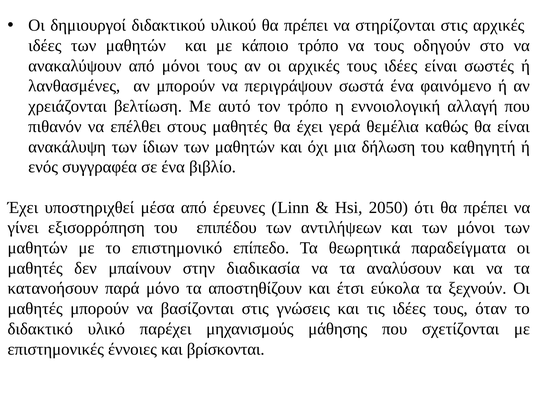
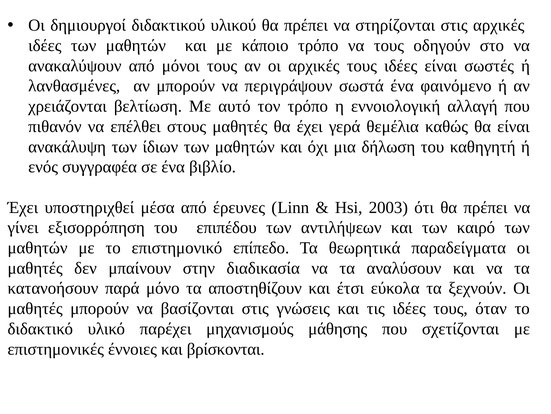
2050: 2050 -> 2003
των μόνοι: μόνοι -> καιρό
